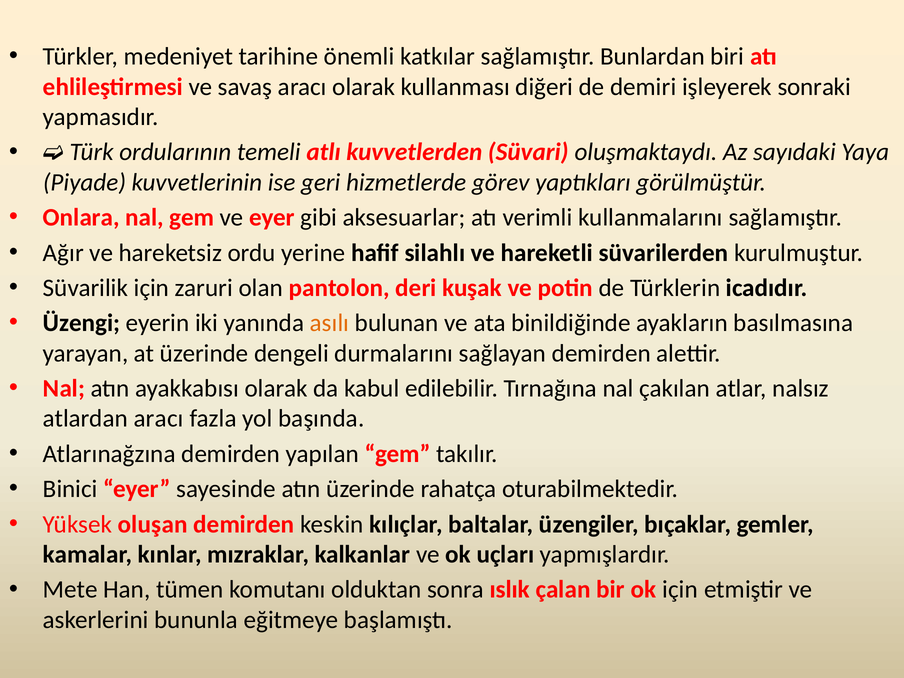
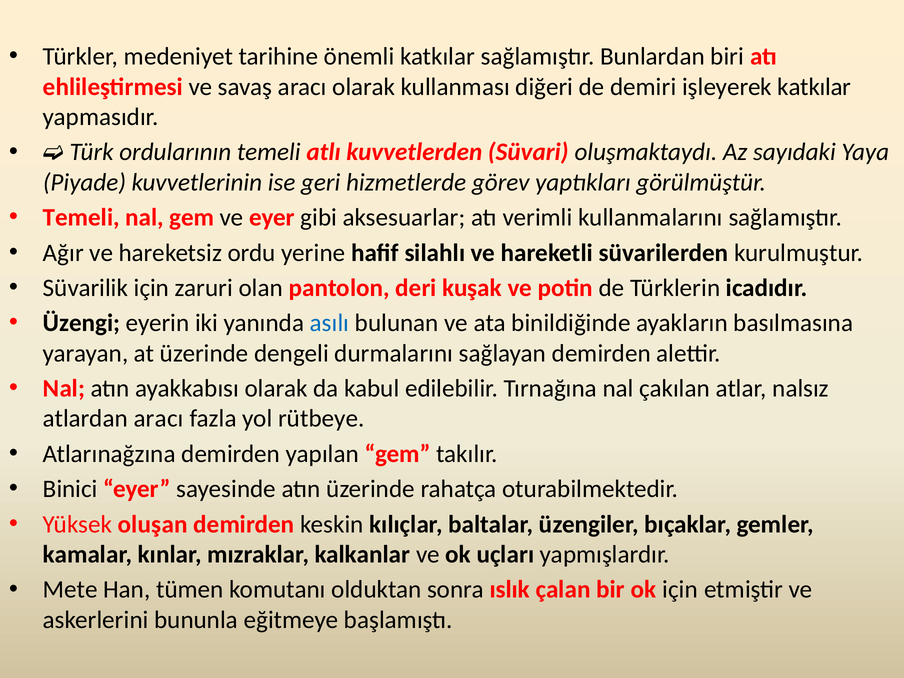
işleyerek sonraki: sonraki -> katkılar
Onlara at (81, 218): Onlara -> Temeli
asılı colour: orange -> blue
başında: başında -> rütbeye
